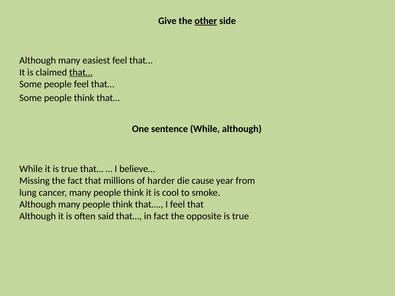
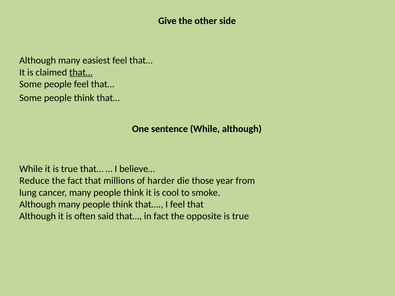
other underline: present -> none
Missing: Missing -> Reduce
cause: cause -> those
